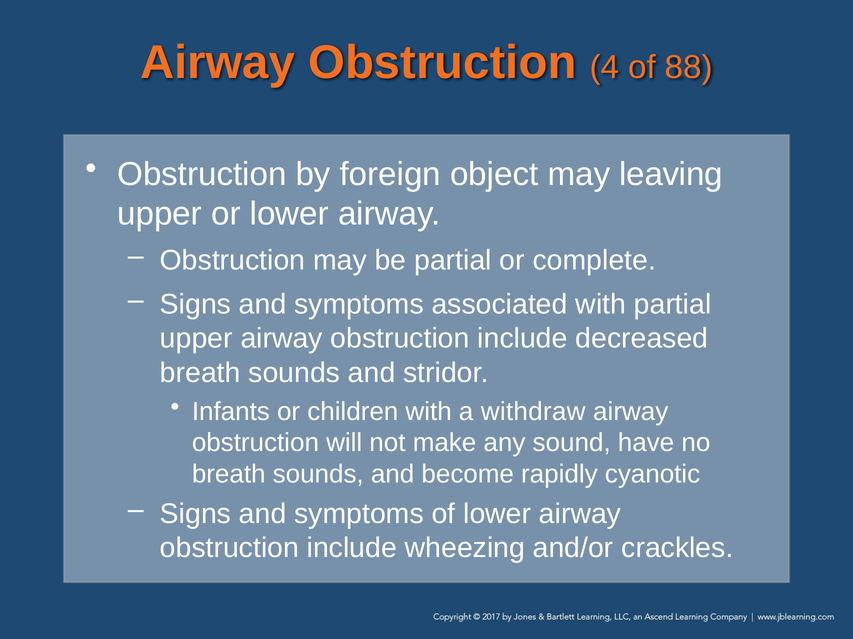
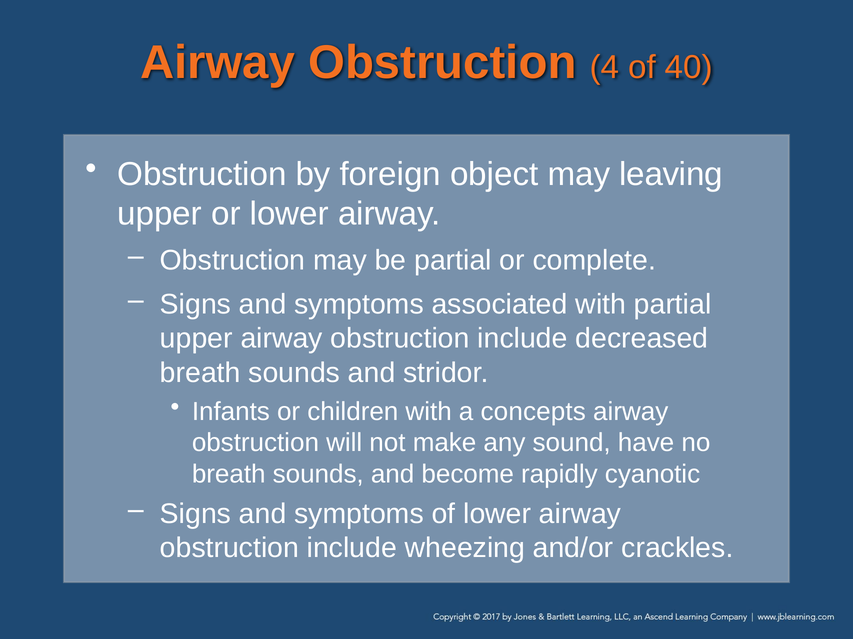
88: 88 -> 40
withdraw: withdraw -> concepts
